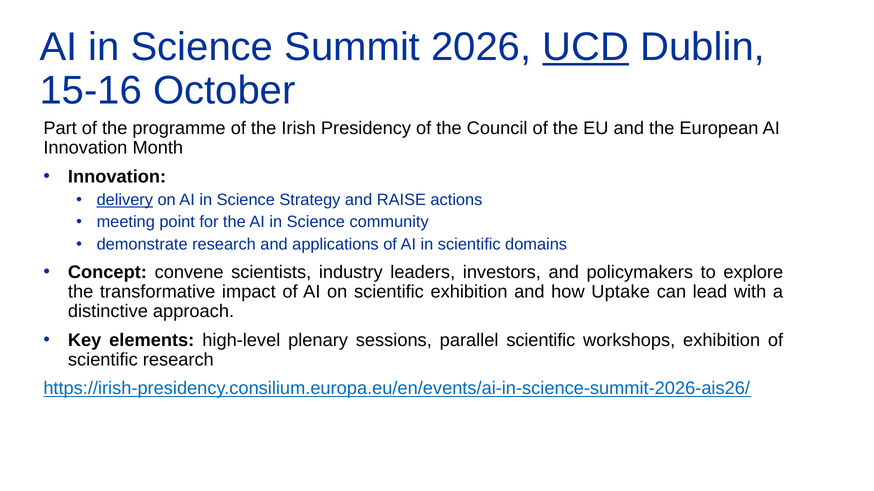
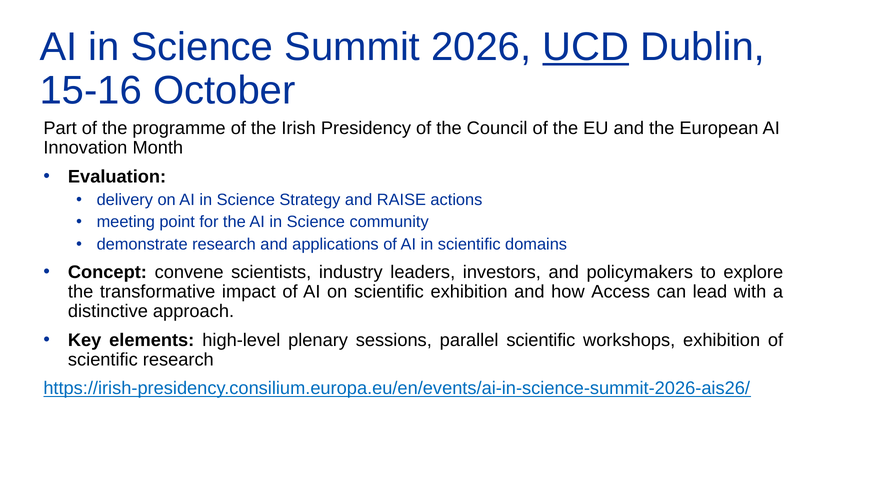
Innovation at (117, 177): Innovation -> Evaluation
delivery underline: present -> none
Uptake: Uptake -> Access
